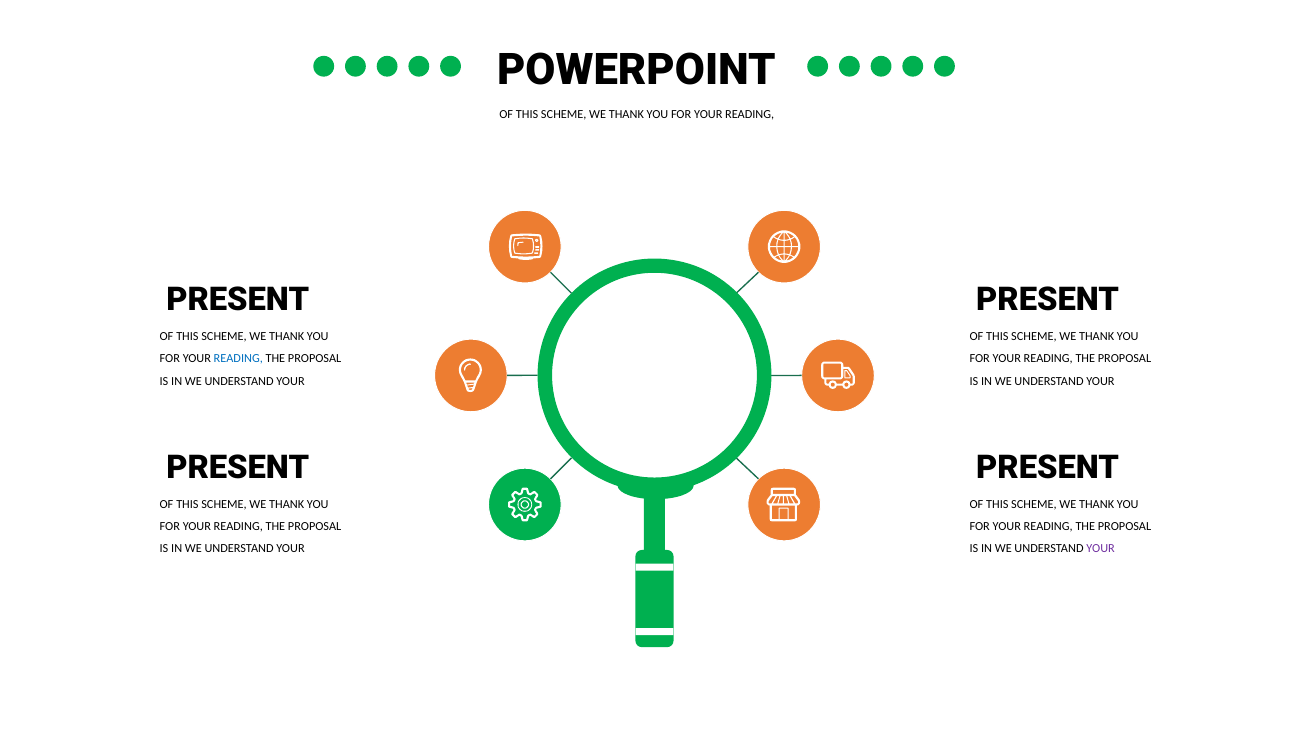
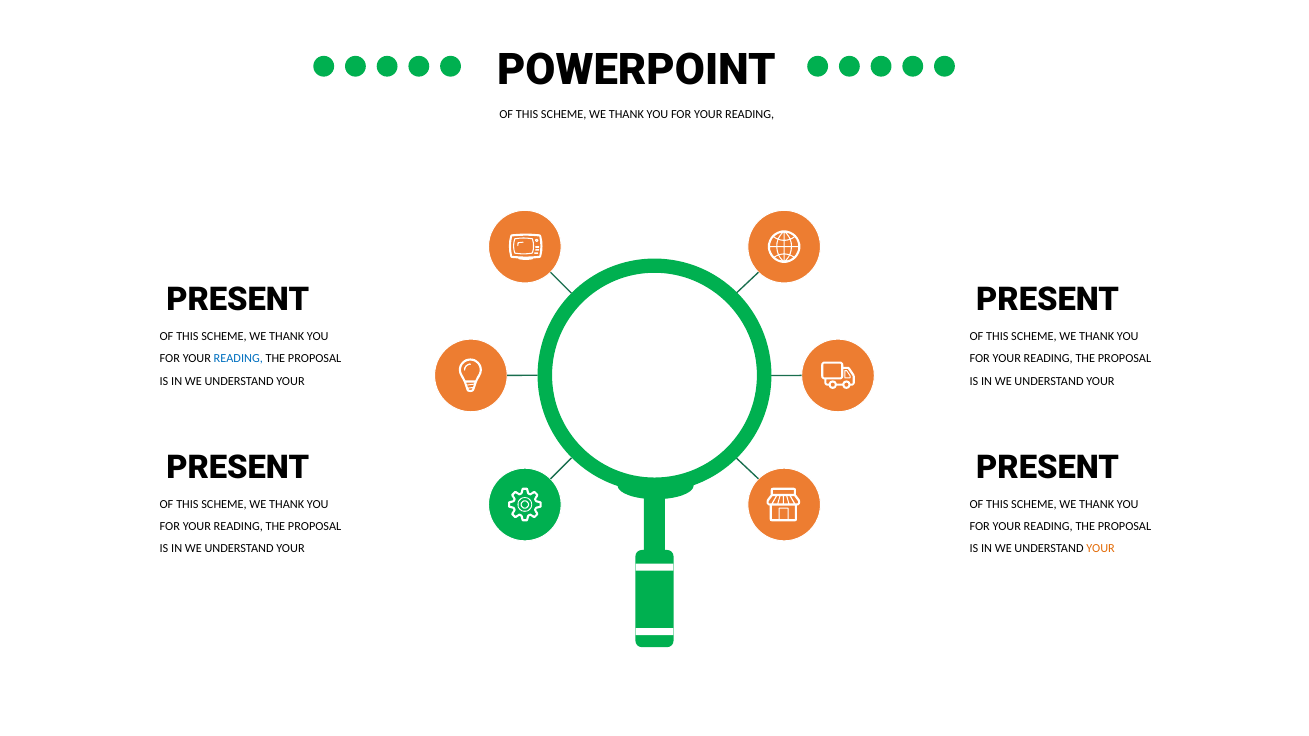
YOUR at (1101, 549) colour: purple -> orange
